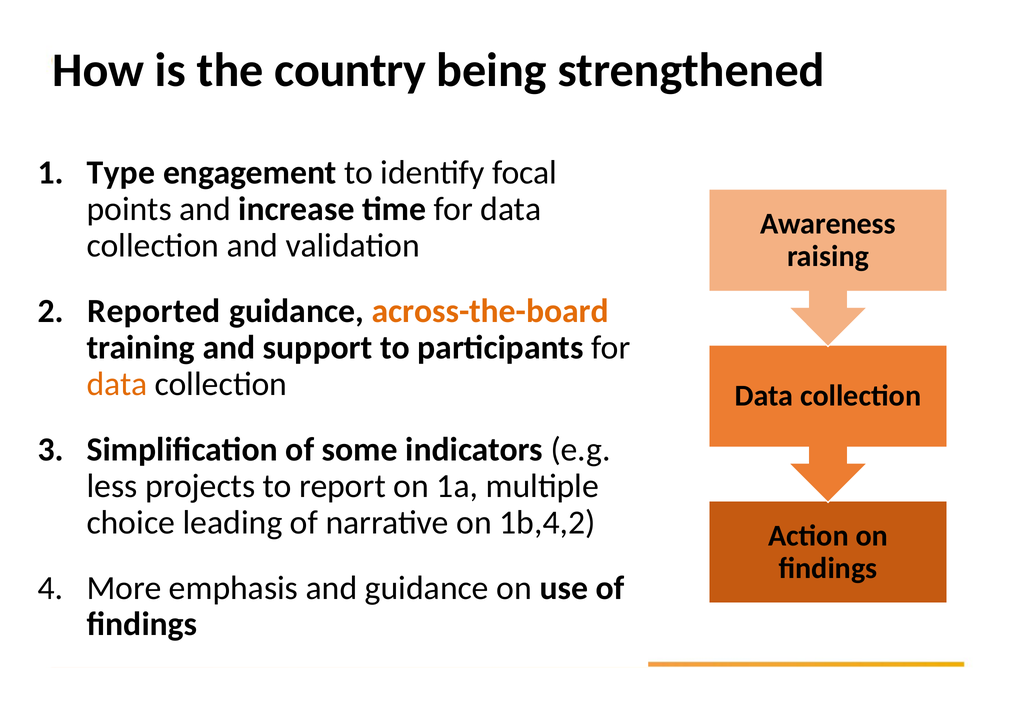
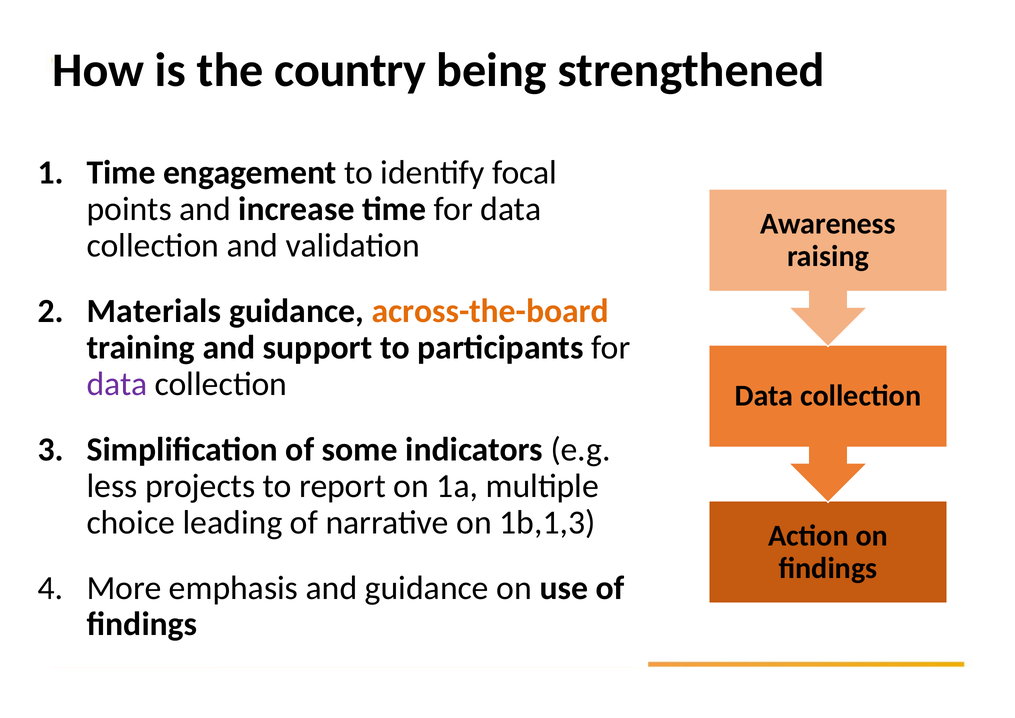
Type at (121, 173): Type -> Time
Reported: Reported -> Materials
data at (117, 384) colour: orange -> purple
1b,4,2: 1b,4,2 -> 1b,1,3
